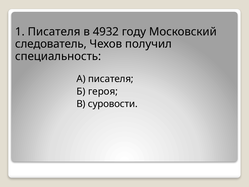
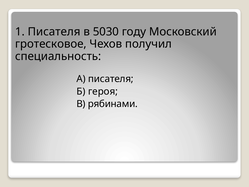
4932: 4932 -> 5030
следователь: следователь -> гротесковое
суровости: суровости -> рябинами
